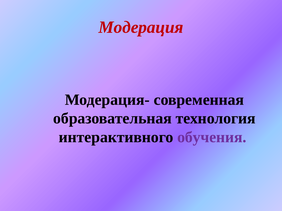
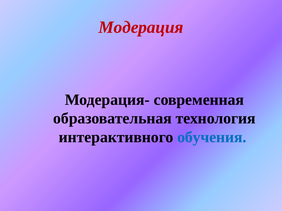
обучения colour: purple -> blue
